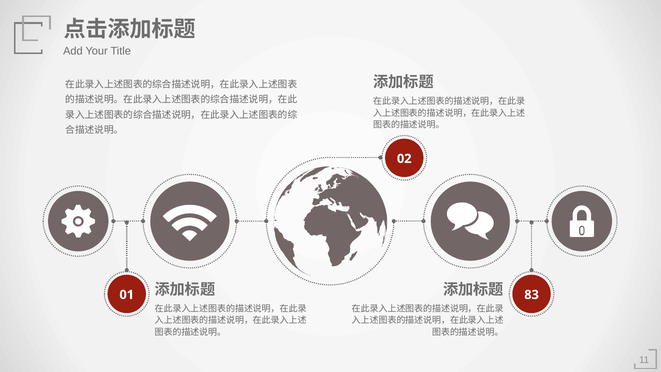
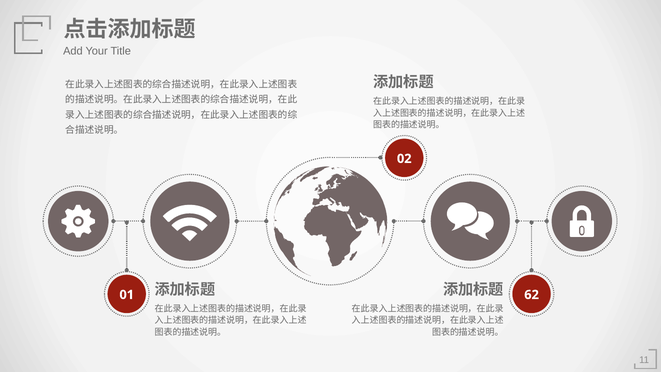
83: 83 -> 62
